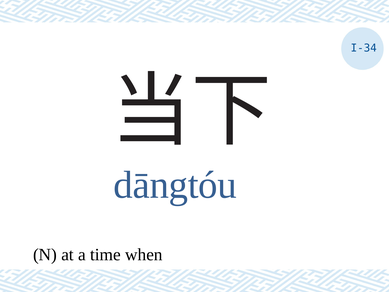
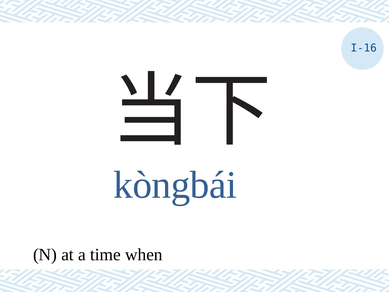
I-34: I-34 -> I-16
dāngtóu: dāngtóu -> kòngbái
